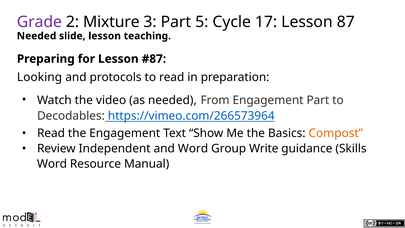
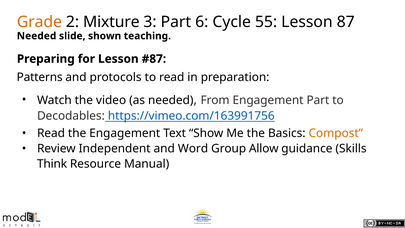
Grade colour: purple -> orange
5: 5 -> 6
17: 17 -> 55
slide lesson: lesson -> shown
Looking: Looking -> Patterns
https://vimeo.com/266573964: https://vimeo.com/266573964 -> https://vimeo.com/163991756
Write: Write -> Allow
Word at (52, 164): Word -> Think
